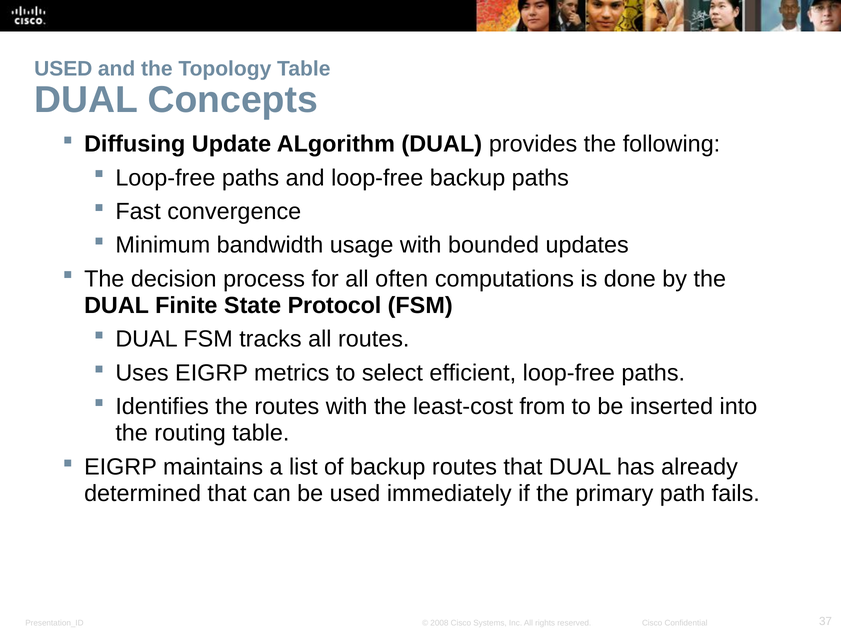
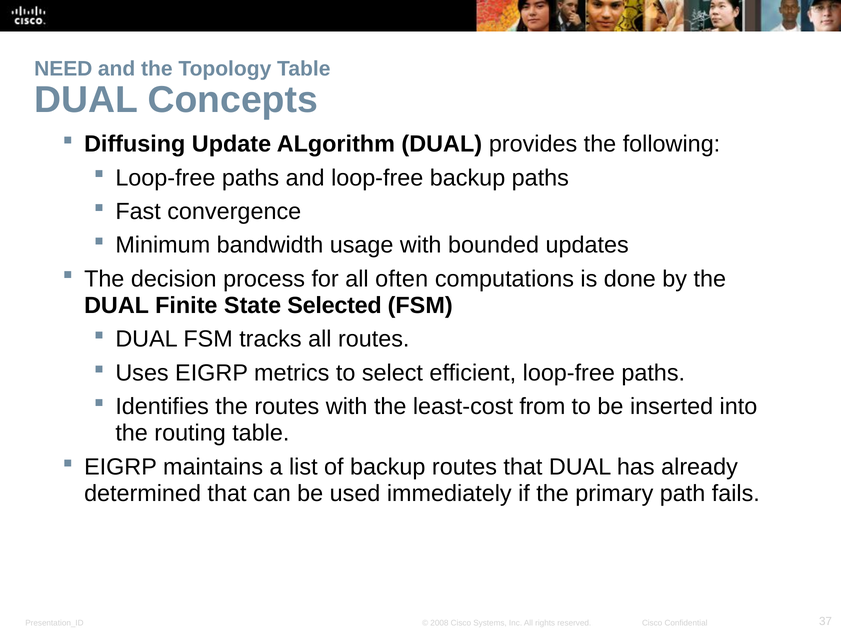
USED at (63, 69): USED -> NEED
Protocol: Protocol -> Selected
